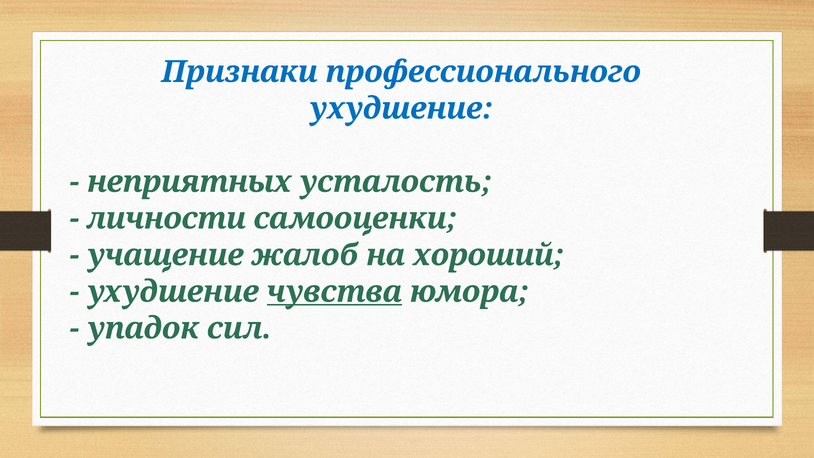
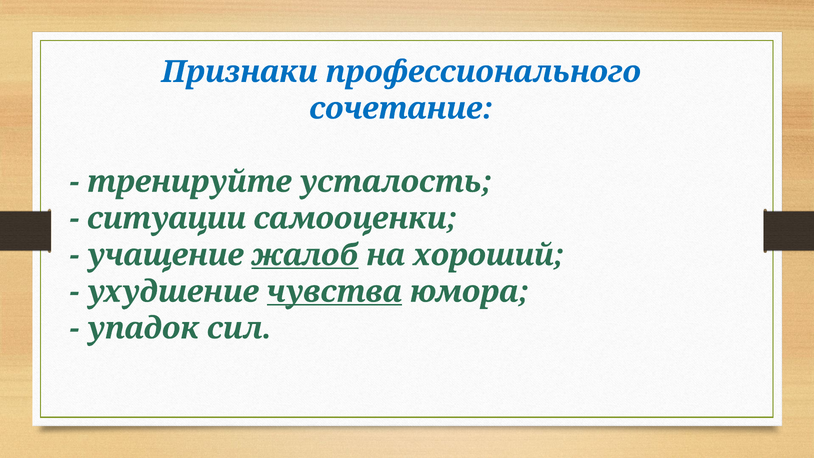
ухудшение at (401, 108): ухудшение -> сочетание
неприятных: неприятных -> тренируйте
личности: личности -> ситуации
жалоб underline: none -> present
